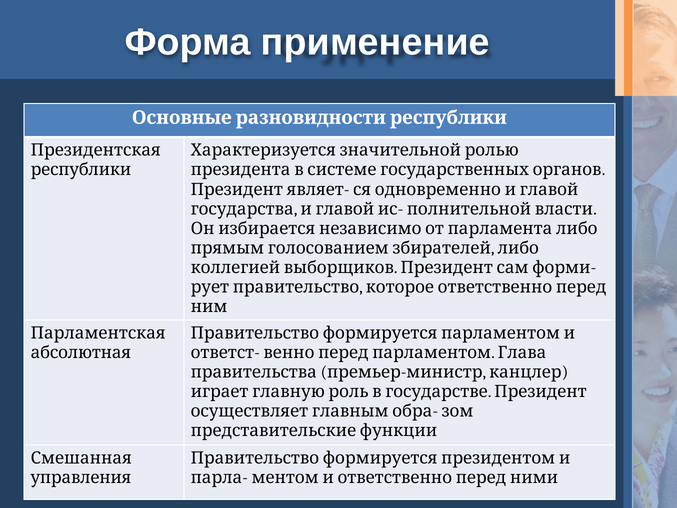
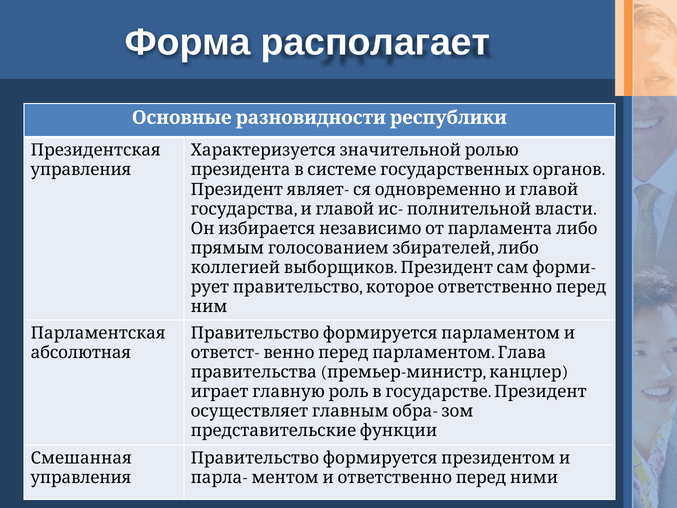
применение: применение -> располагает
республики at (81, 170): республики -> управления
